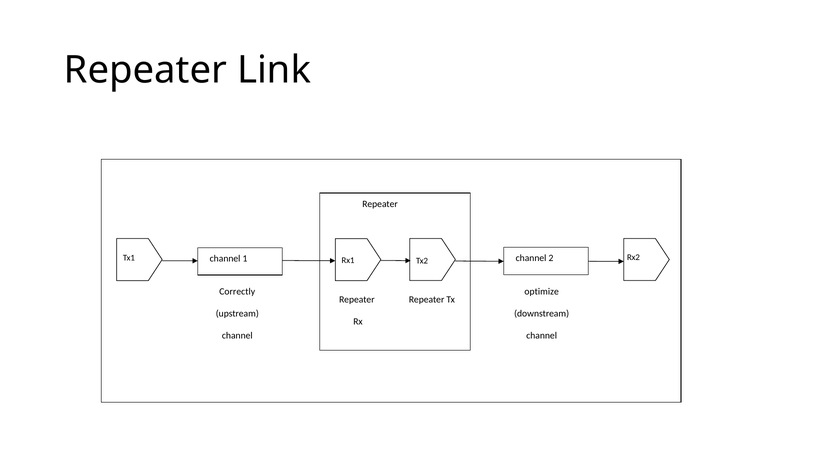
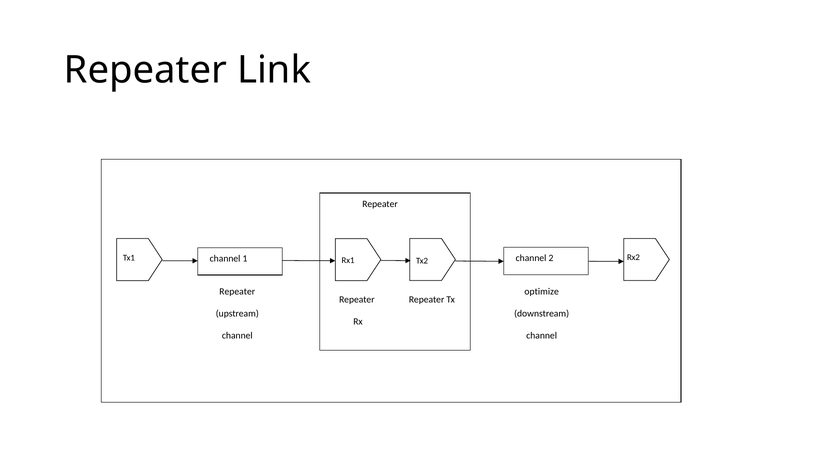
Correctly at (237, 292): Correctly -> Repeater
